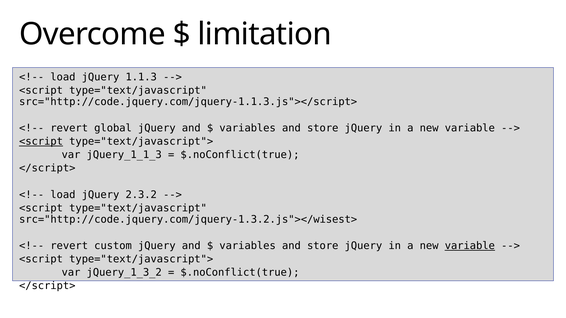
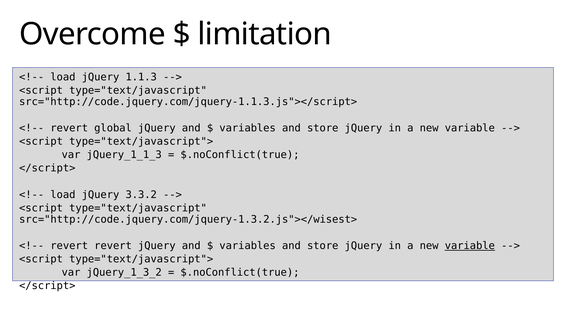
<script at (41, 142) underline: present -> none
2.3.2: 2.3.2 -> 3.3.2
revert custom: custom -> revert
